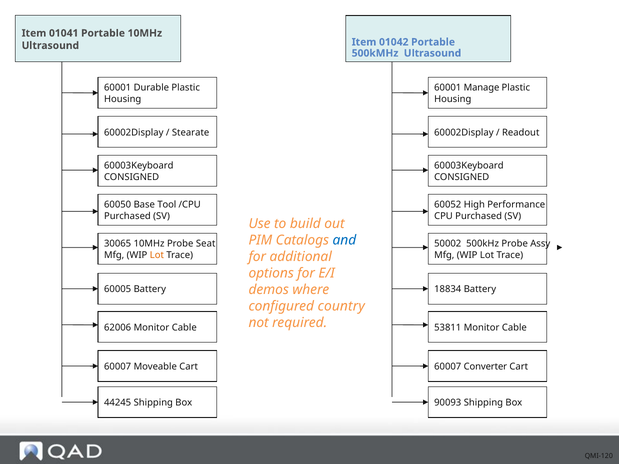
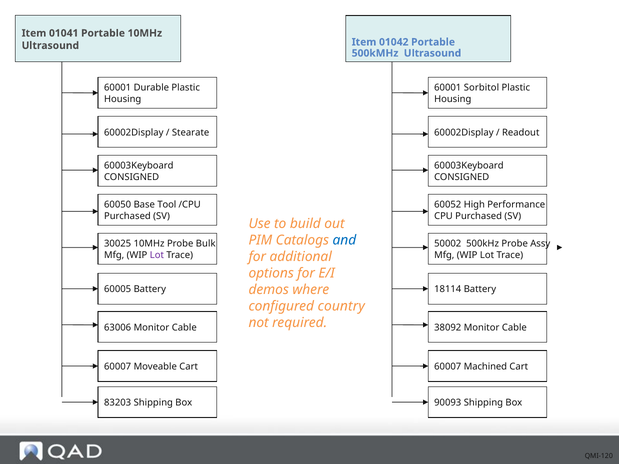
Manage: Manage -> Sorbitol
30065: 30065 -> 30025
Seat: Seat -> Bulk
Lot at (157, 255) colour: orange -> purple
18834: 18834 -> 18114
62006: 62006 -> 63006
53811: 53811 -> 38092
Converter: Converter -> Machined
44245: 44245 -> 83203
